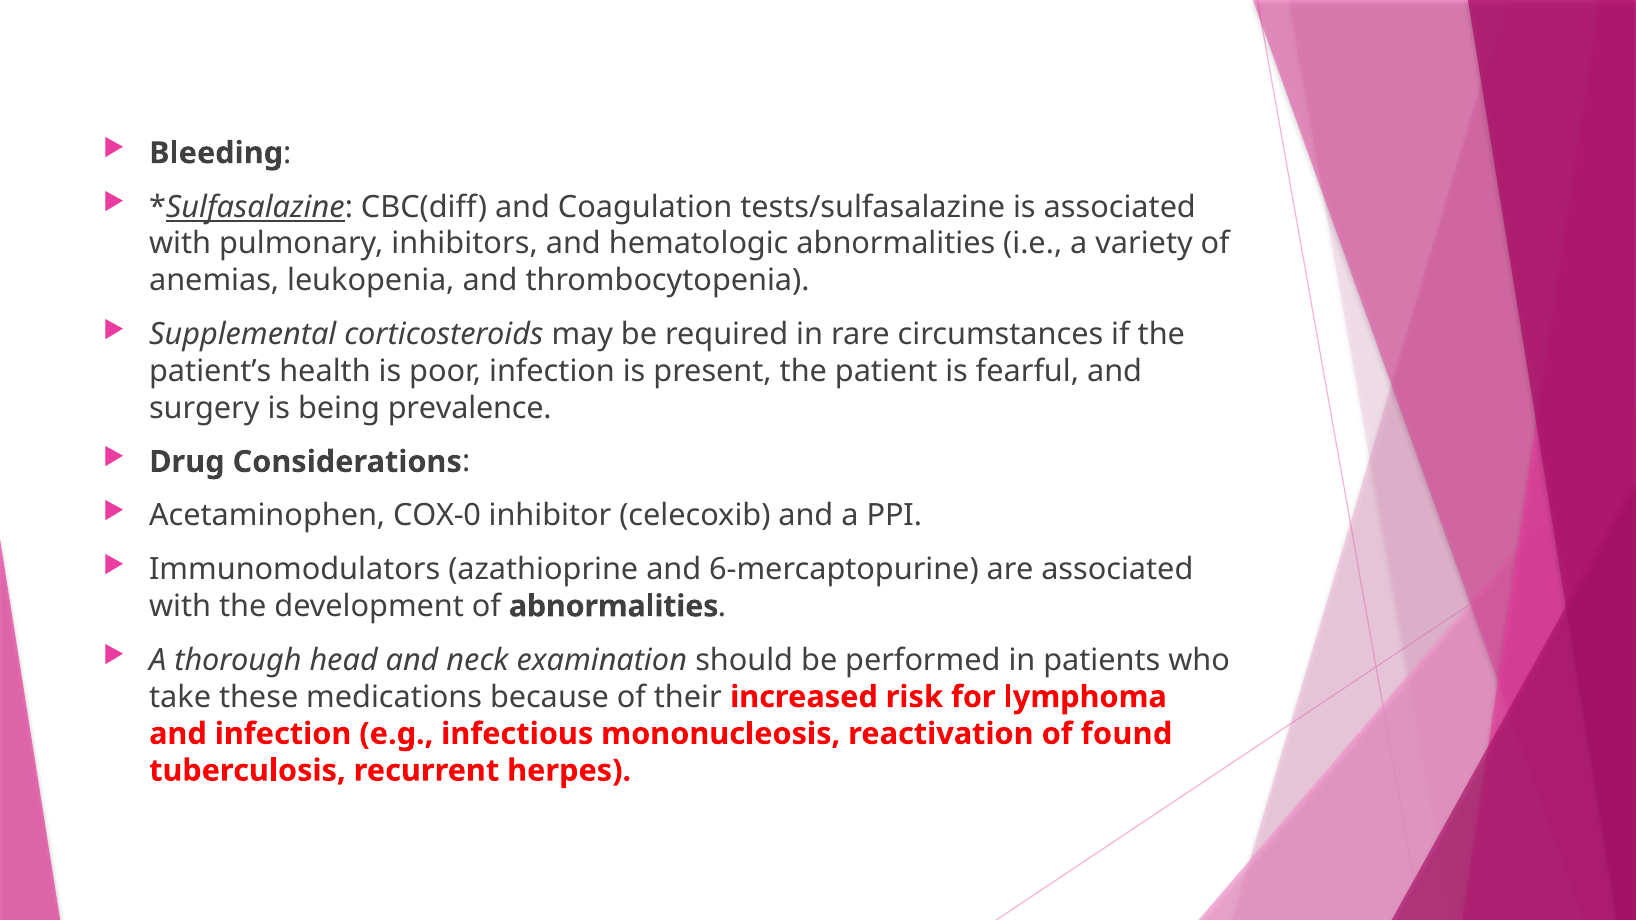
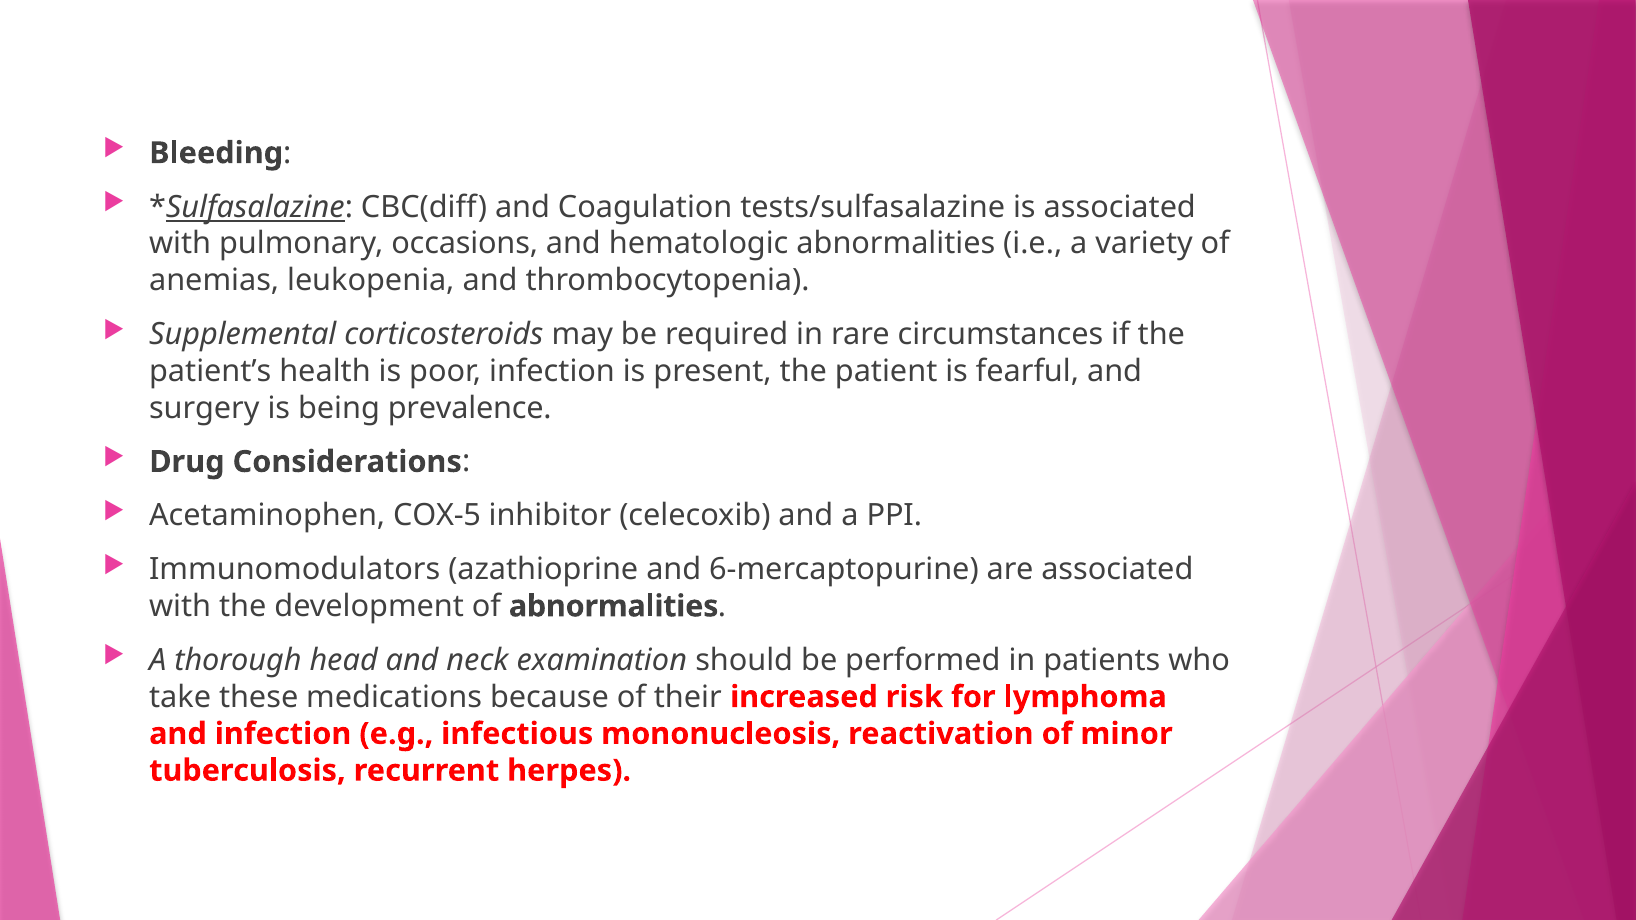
inhibitors: inhibitors -> occasions
COX-0: COX-0 -> COX-5
found: found -> minor
